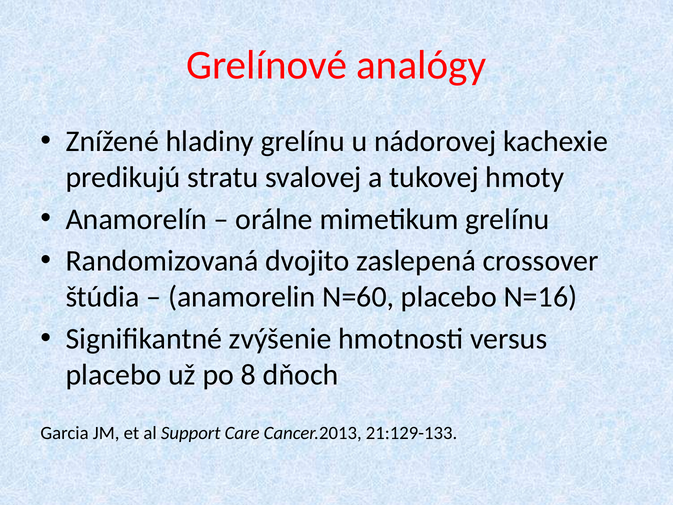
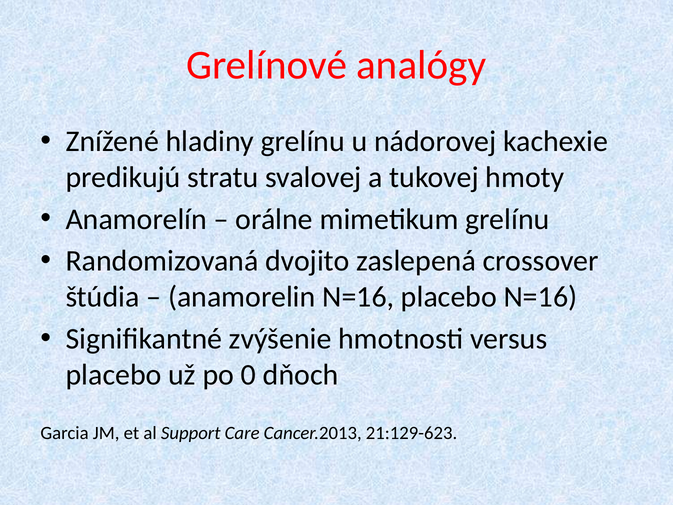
anamorelin N=60: N=60 -> N=16
8: 8 -> 0
21:129-133: 21:129-133 -> 21:129-623
